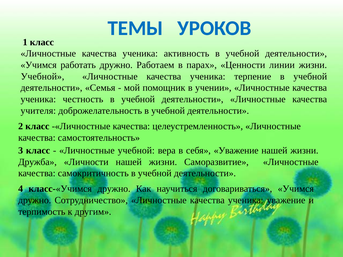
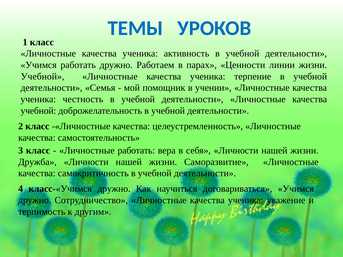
учителя at (38, 111): учителя -> учебной
Личностные учебной: учебной -> работать
себя Уважение: Уважение -> Личности
